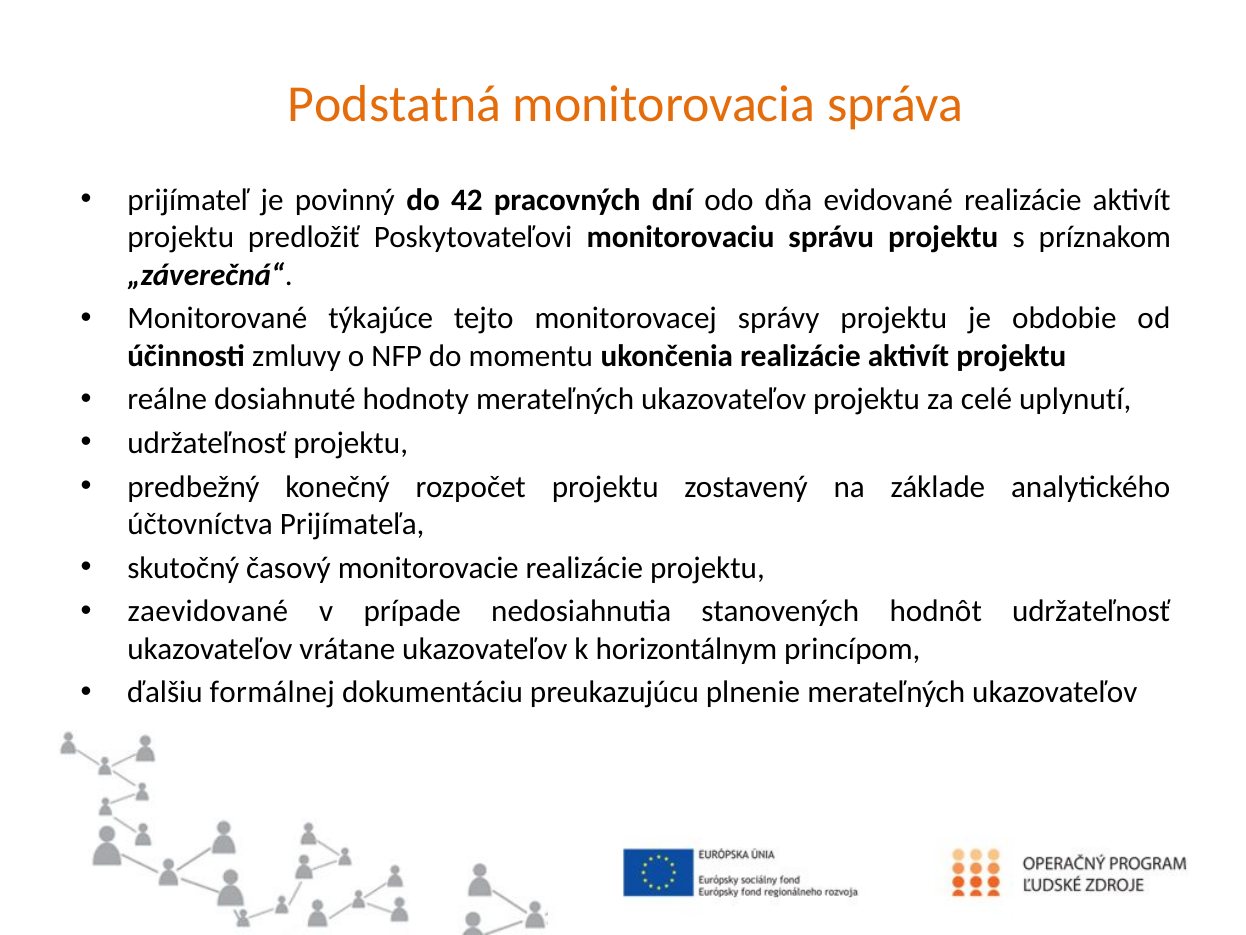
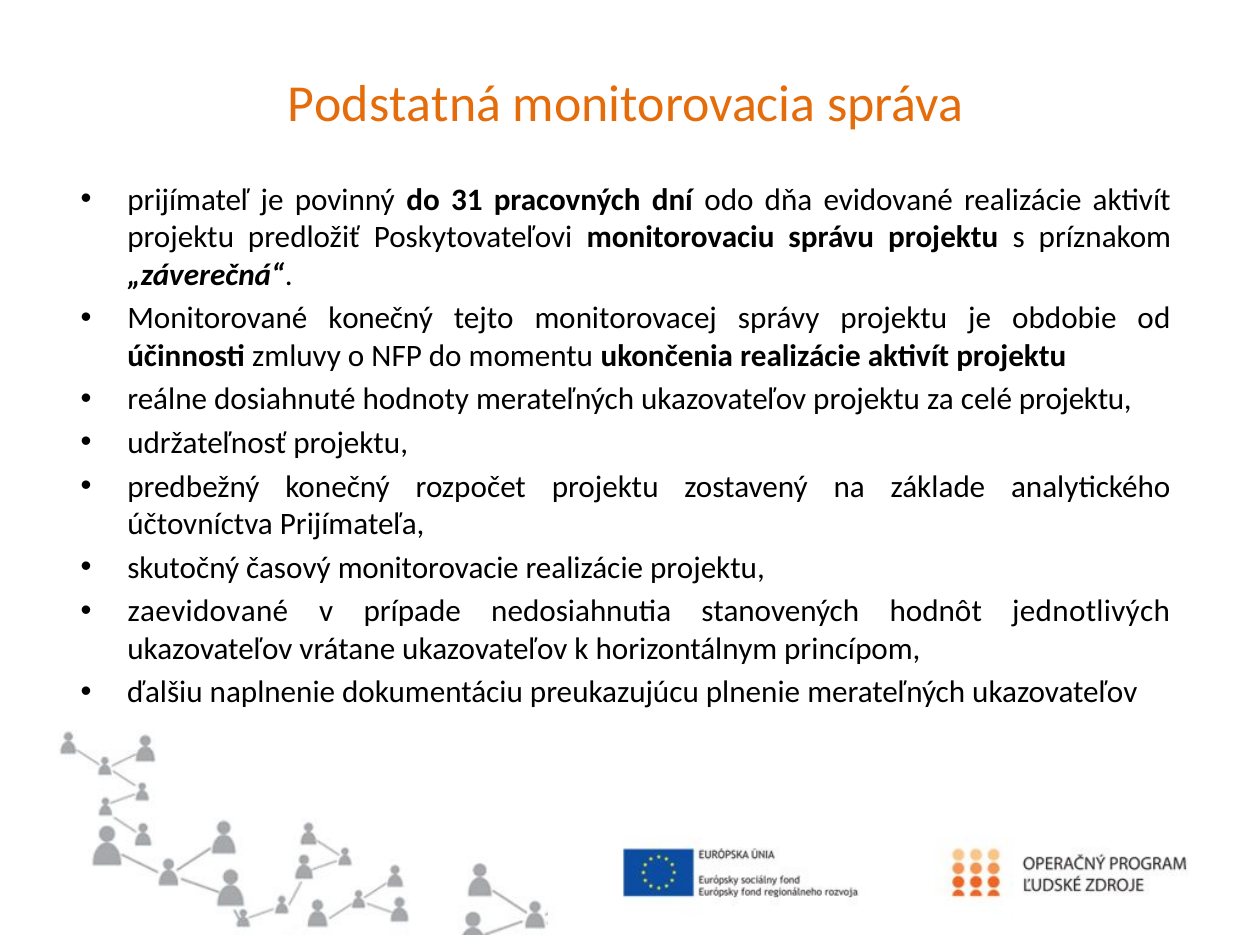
42: 42 -> 31
Monitorované týkajúce: týkajúce -> konečný
celé uplynutí: uplynutí -> projektu
hodnôt udržateľnosť: udržateľnosť -> jednotlivých
formálnej: formálnej -> naplnenie
